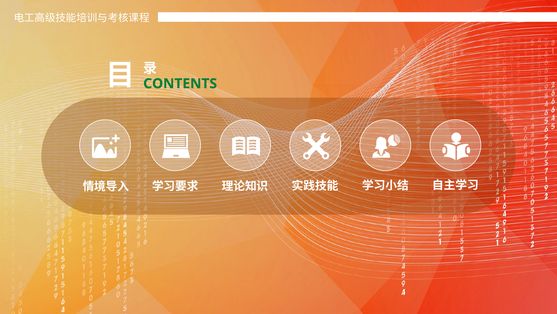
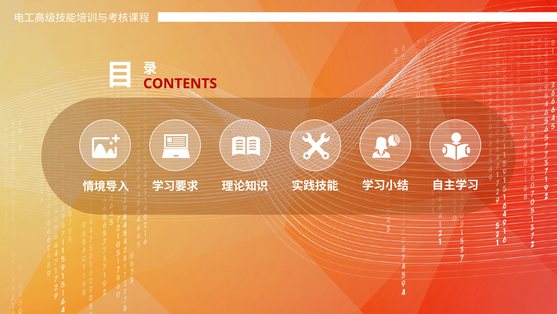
CONTENTS colour: green -> red
